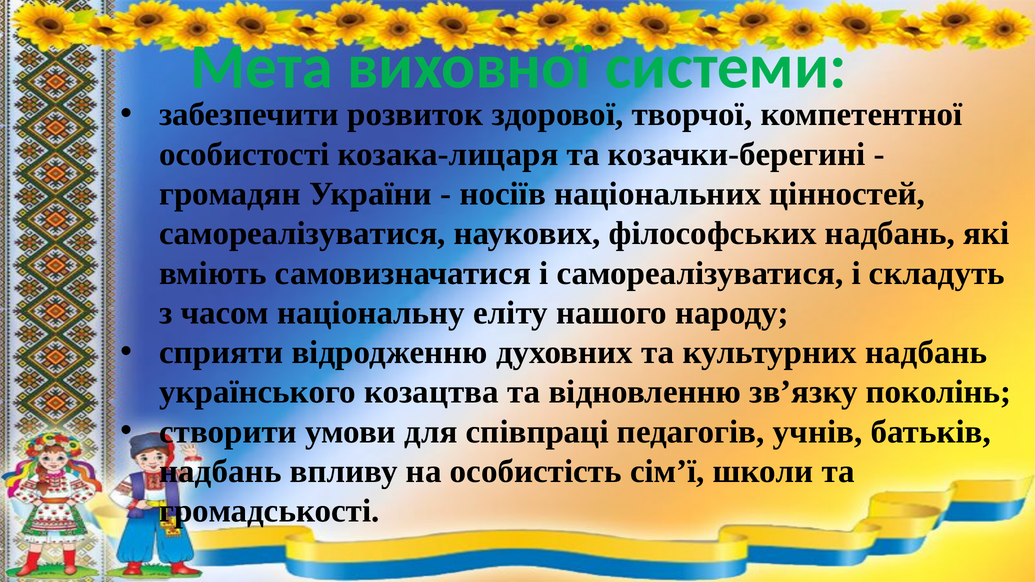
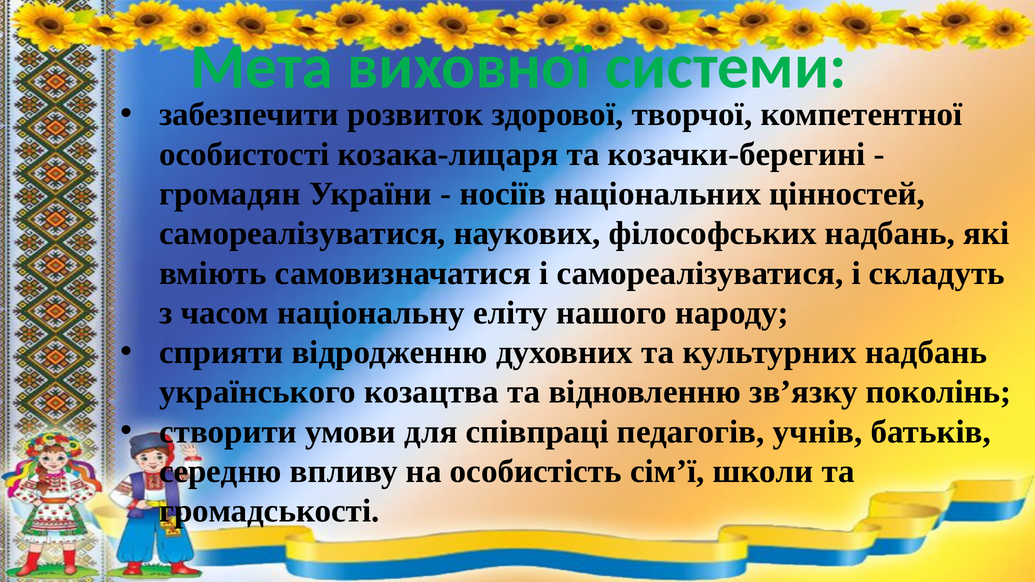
надбань at (220, 471): надбань -> середню
